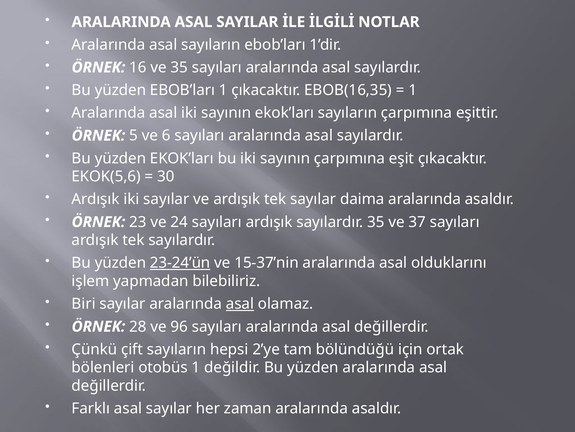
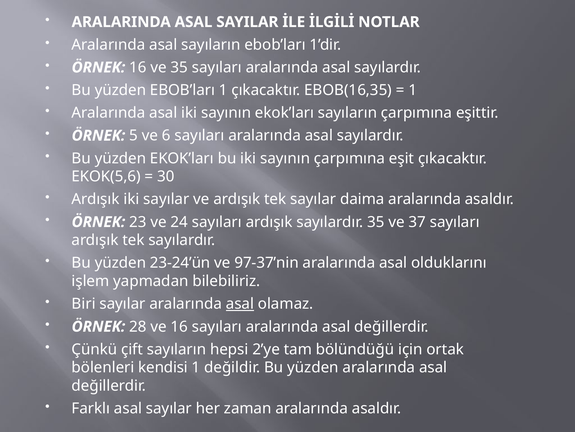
23-24’ün underline: present -> none
15-37’nin: 15-37’nin -> 97-37’nin
ve 96: 96 -> 16
otobüs: otobüs -> kendisi
